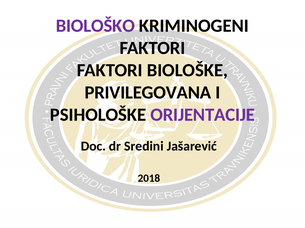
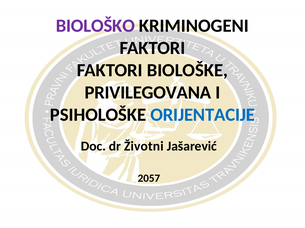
ORIJENTACIJE colour: purple -> blue
Sredini: Sredini -> Životni
2018: 2018 -> 2057
